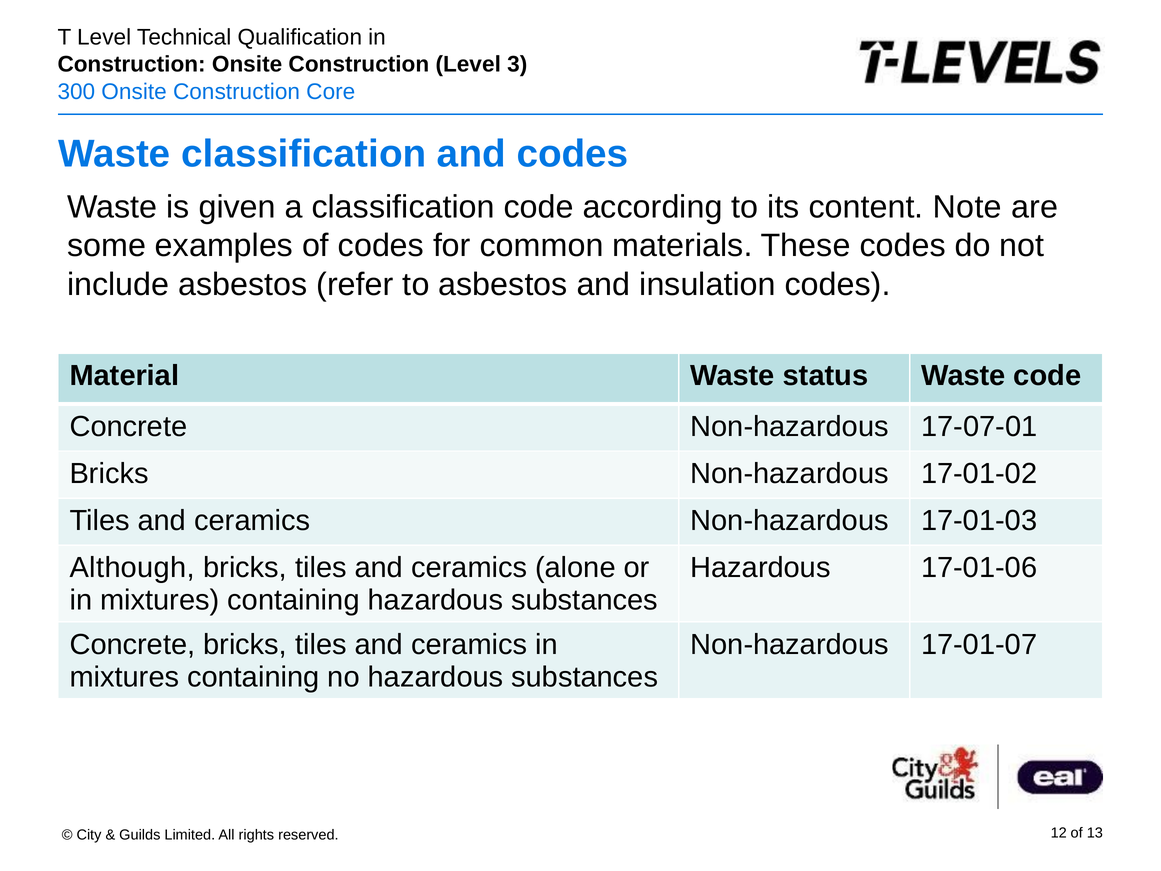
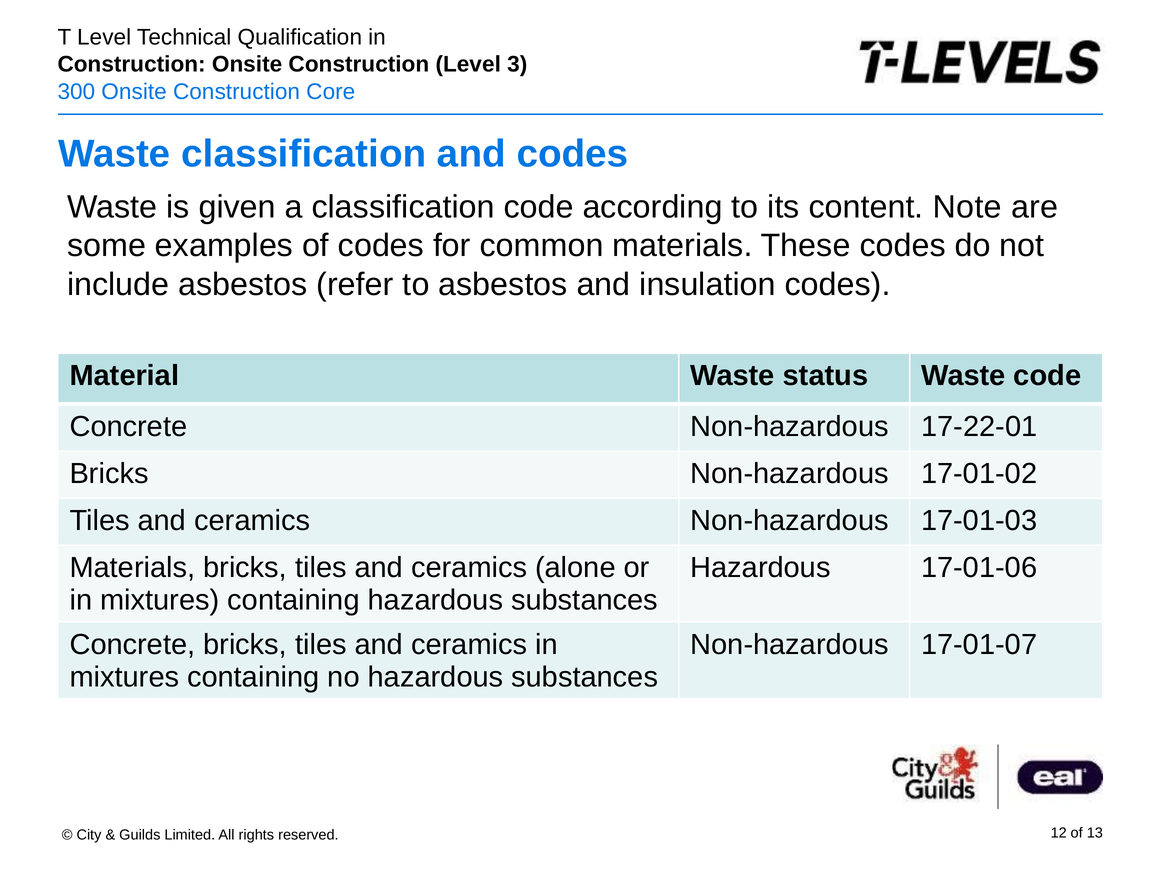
17-07-01: 17-07-01 -> 17-22-01
Although at (132, 568): Although -> Materials
